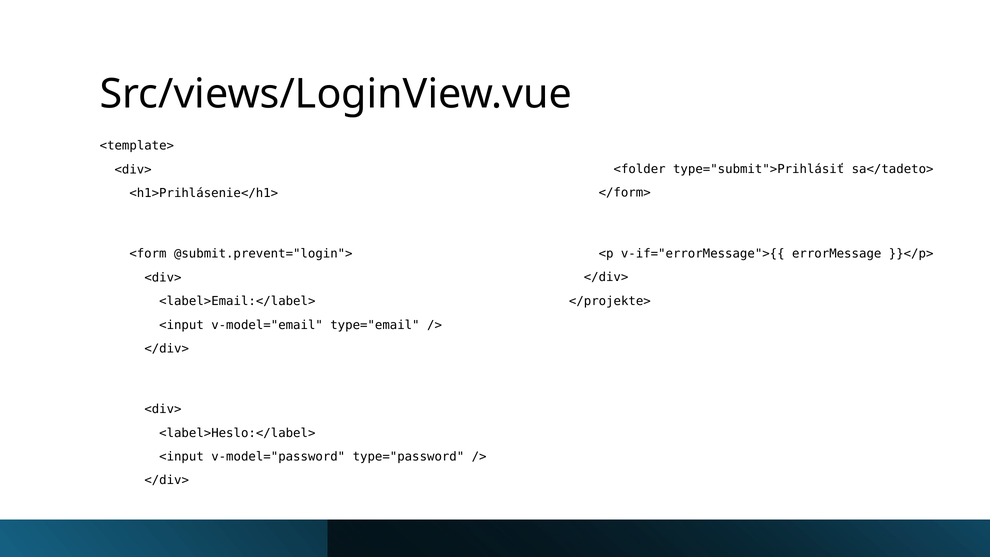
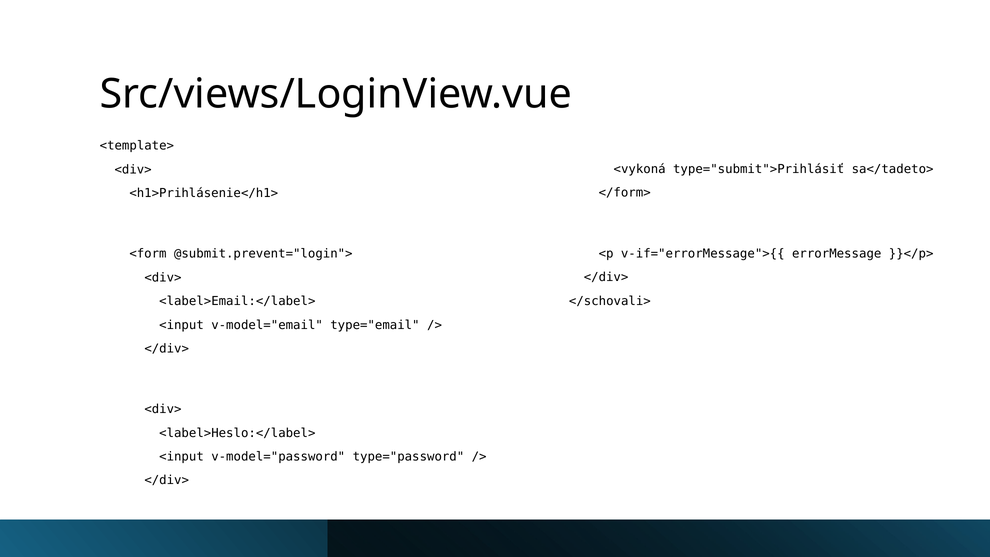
<folder: <folder -> <vykoná
</projekte>: </projekte> -> </schovali>
